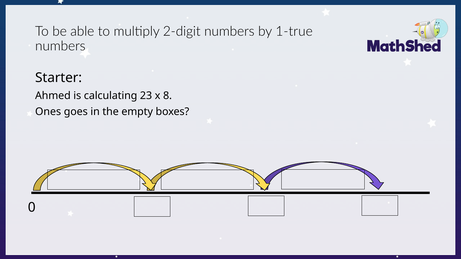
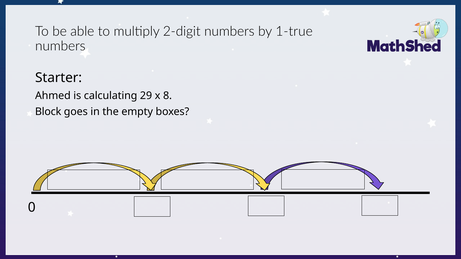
23: 23 -> 29
Ones: Ones -> Block
